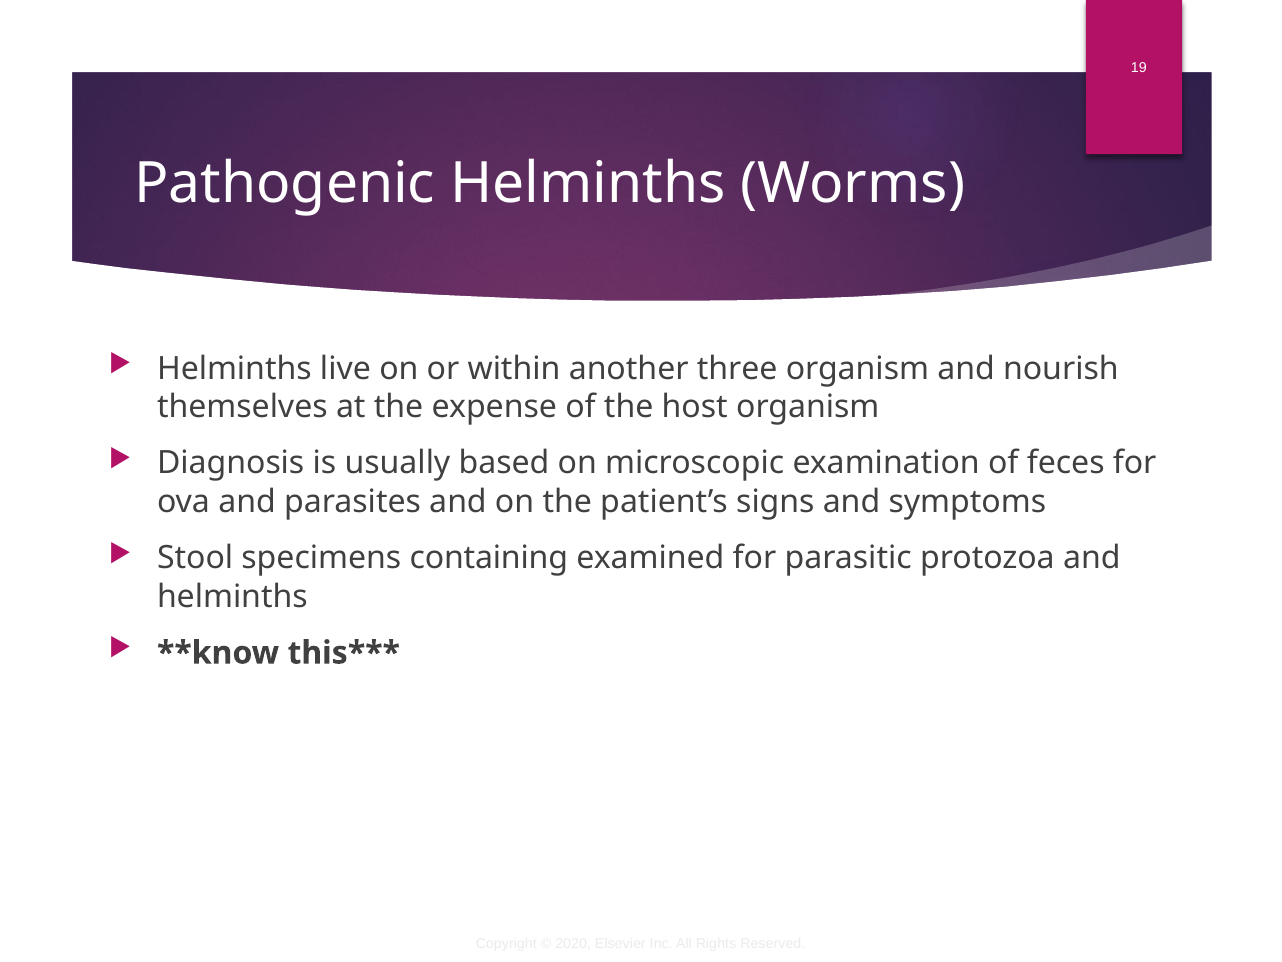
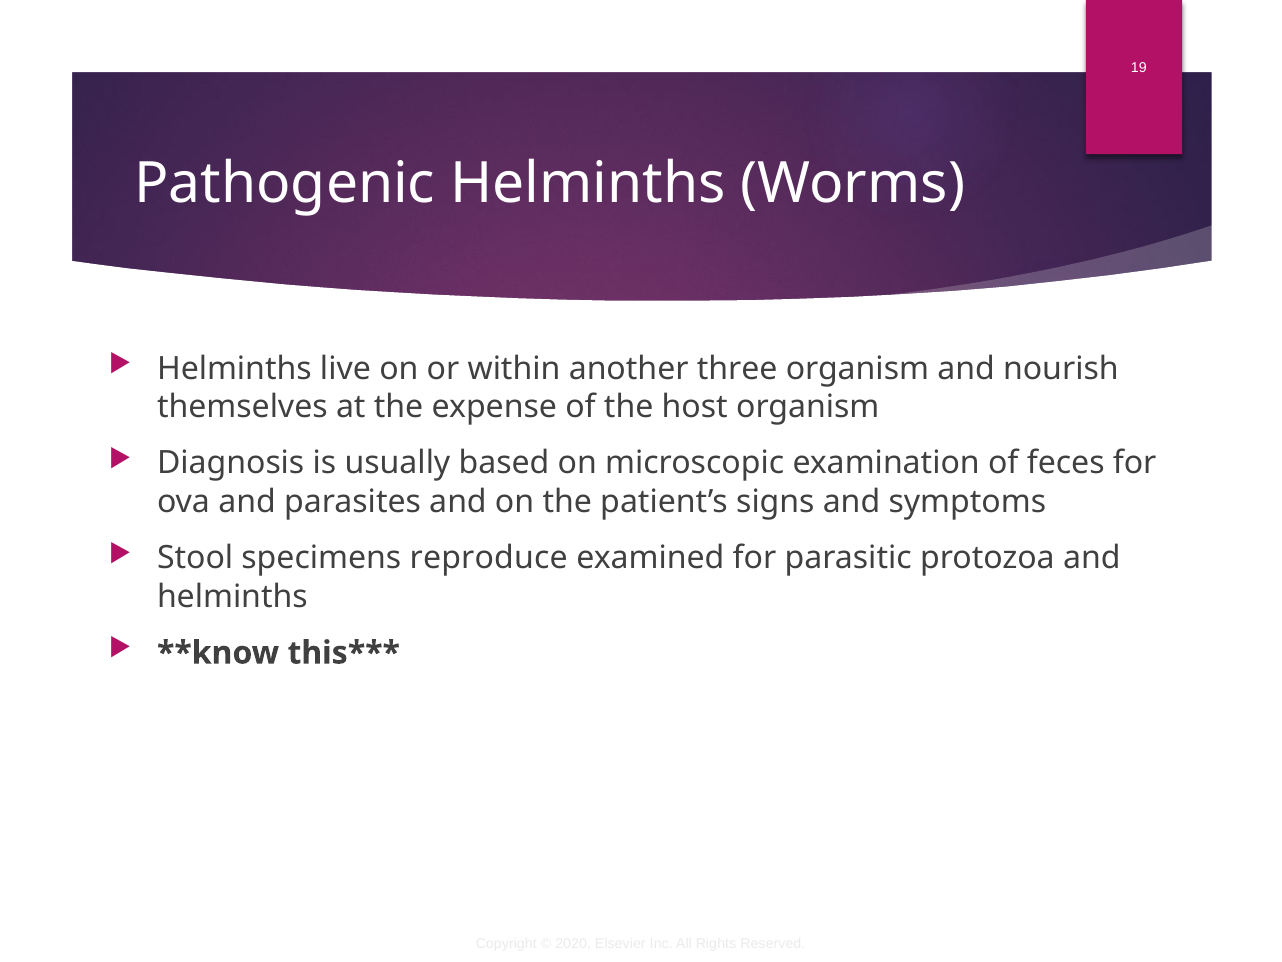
containing: containing -> reproduce
